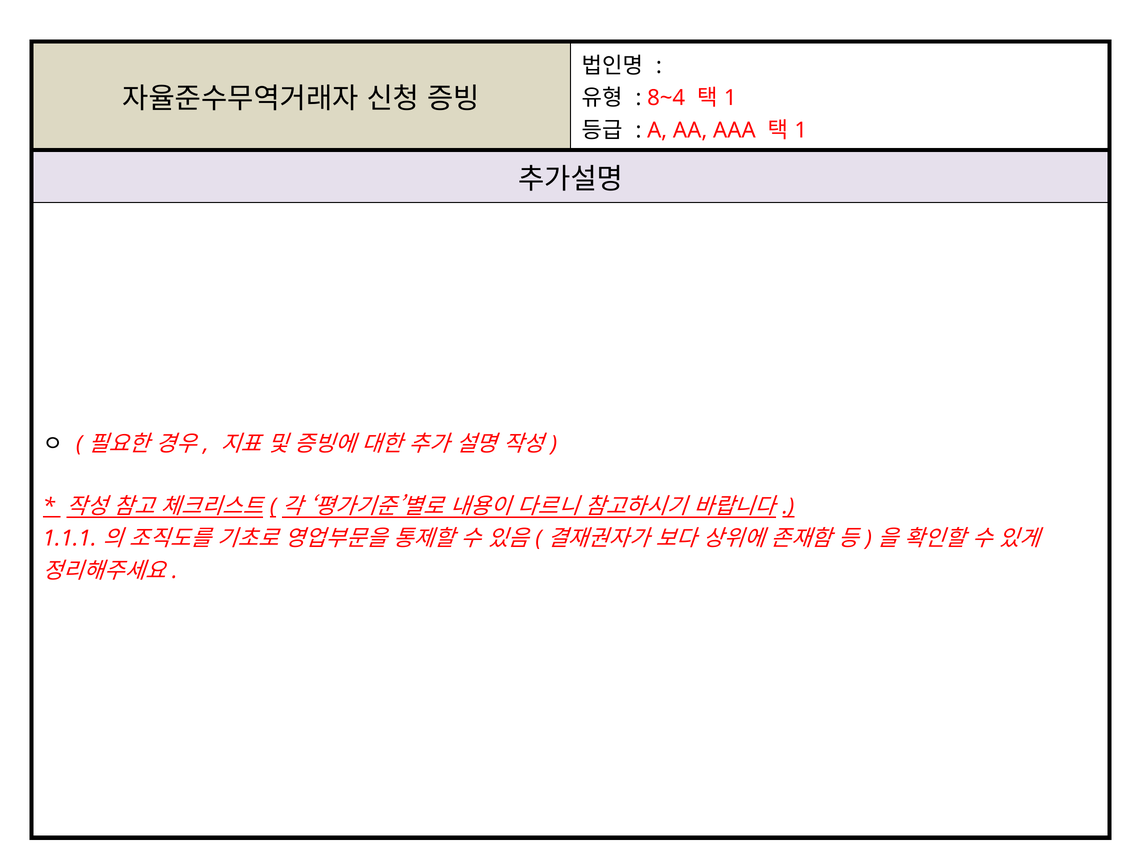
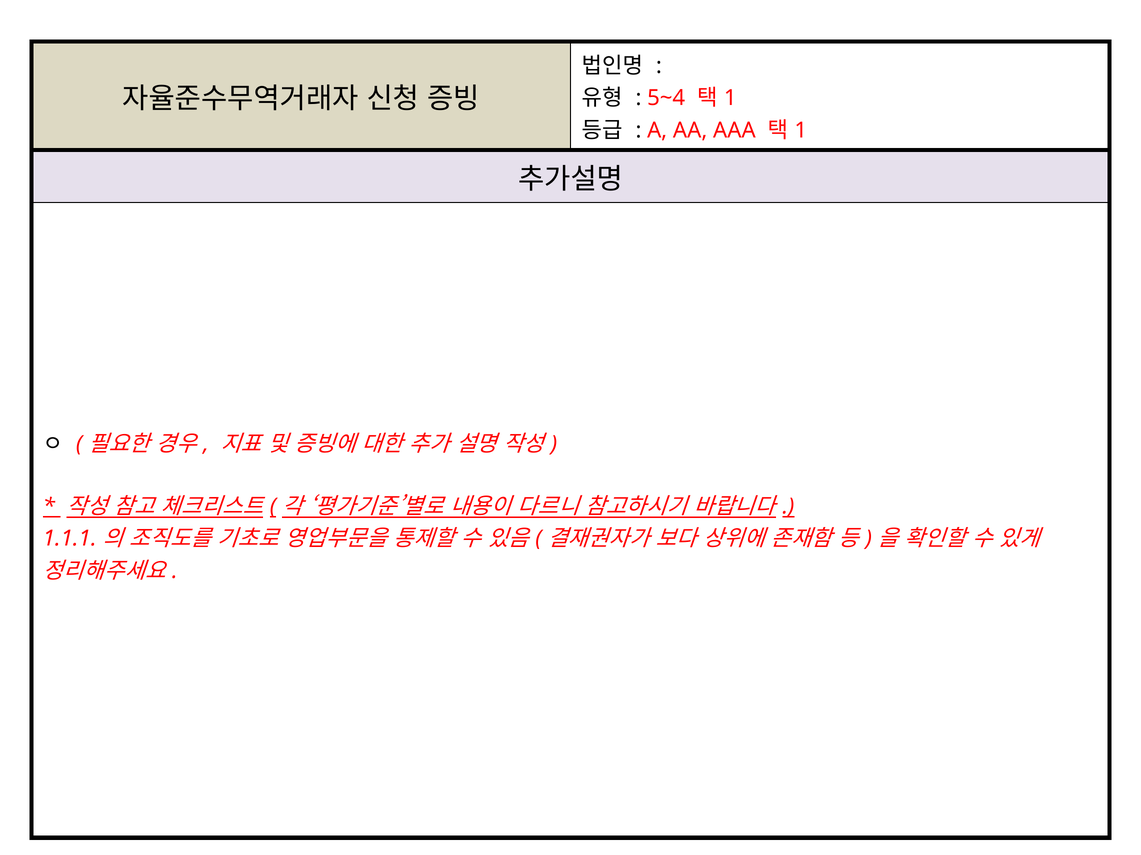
8~4: 8~4 -> 5~4
